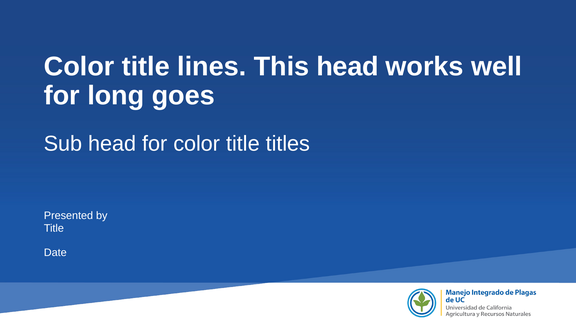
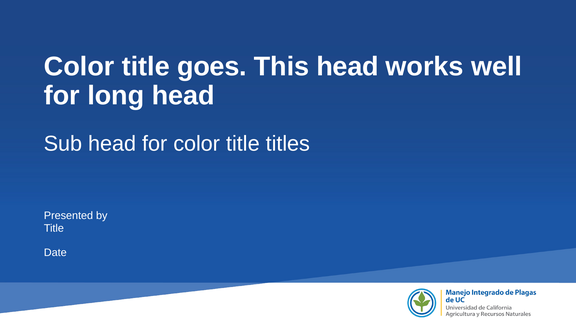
lines: lines -> goes
long goes: goes -> head
